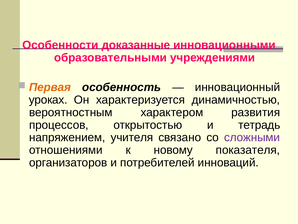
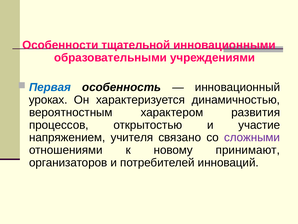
доказанные: доказанные -> тщательной
Первая colour: orange -> blue
тетрадь: тетрадь -> участие
показателя: показателя -> принимают
